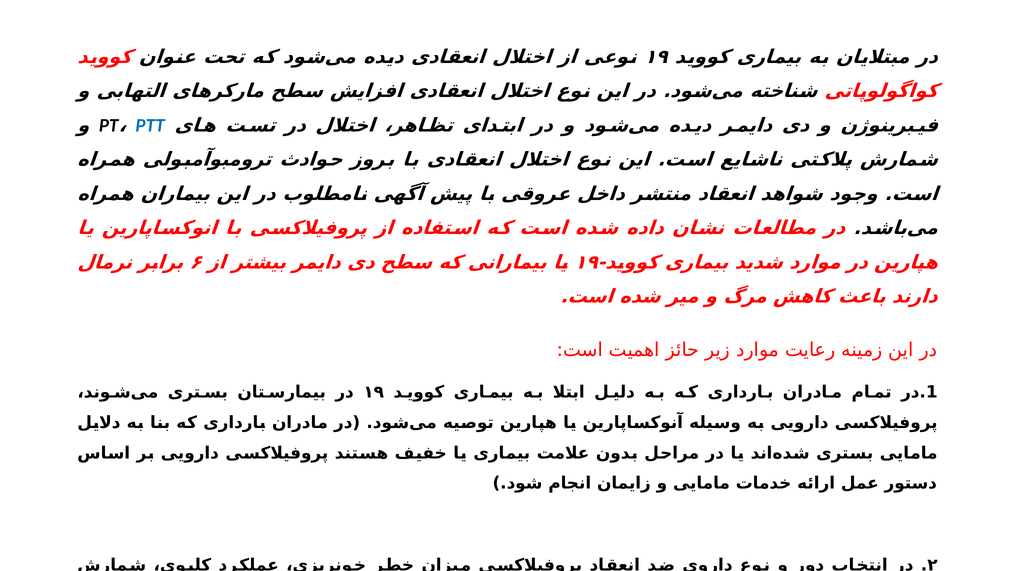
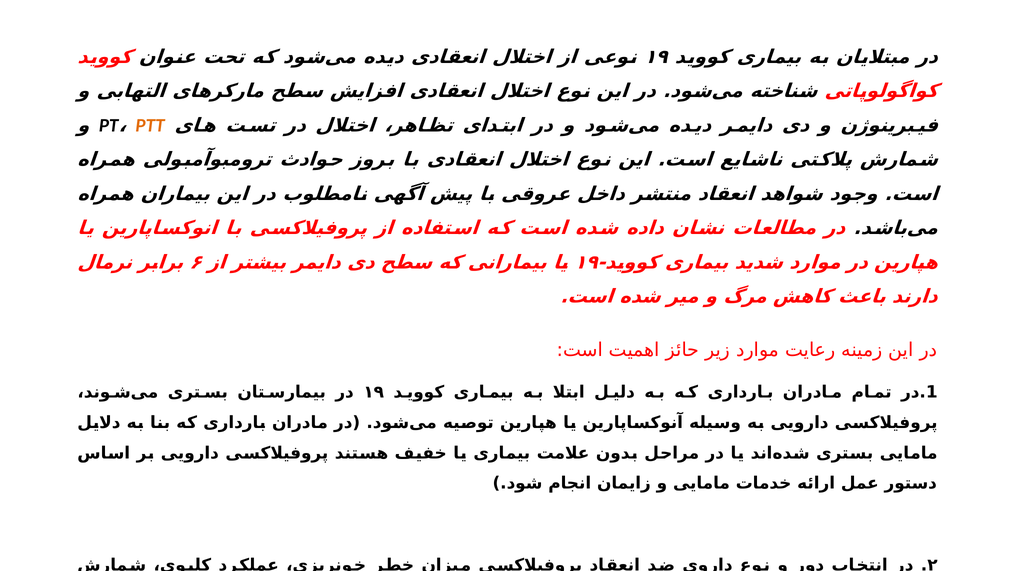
PTT colour: blue -> orange
